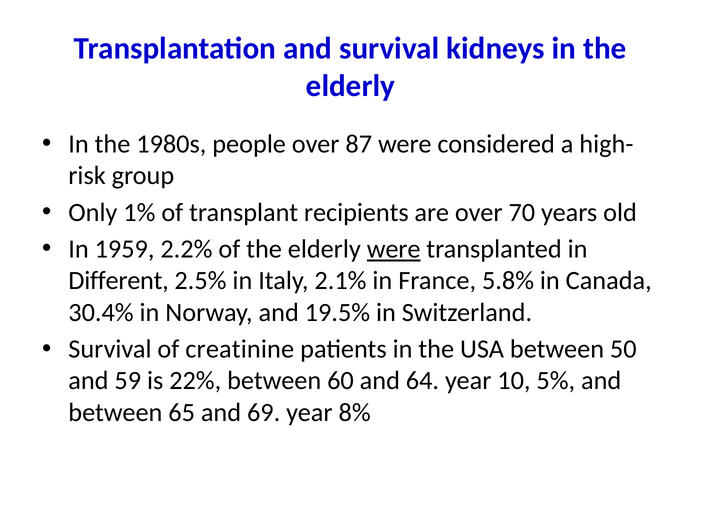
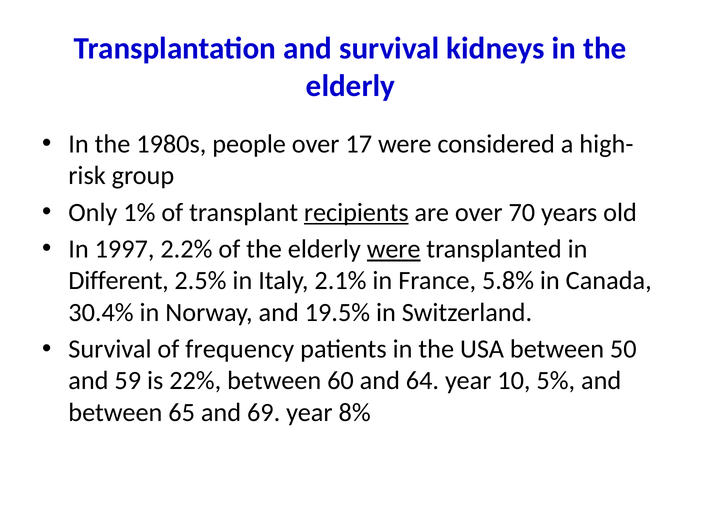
87: 87 -> 17
recipients underline: none -> present
1959: 1959 -> 1997
creatinine: creatinine -> frequency
